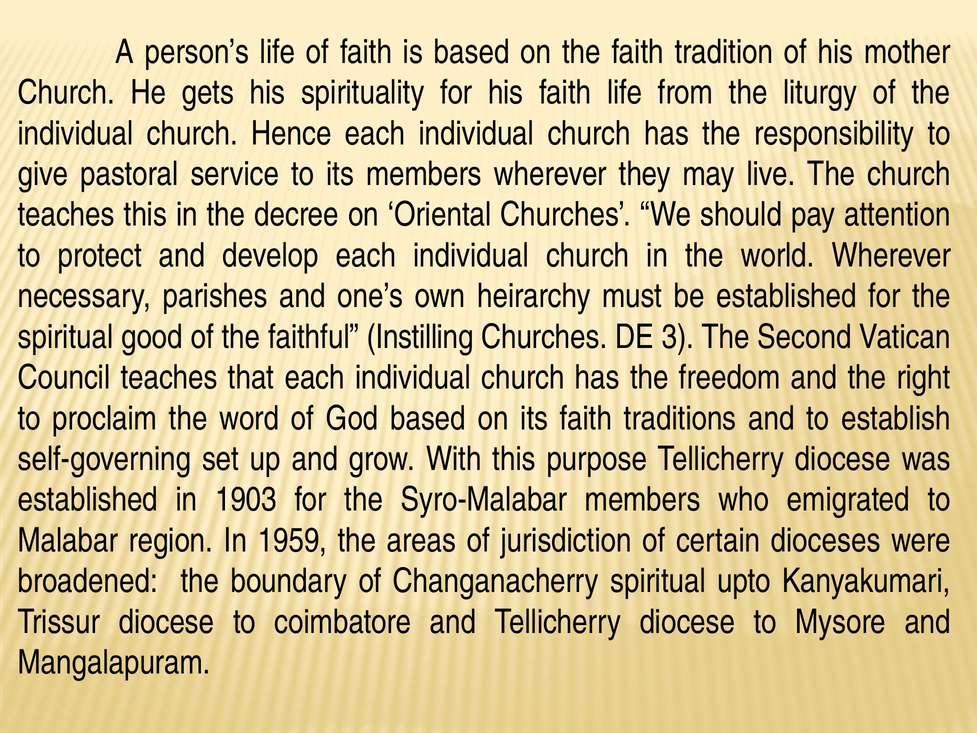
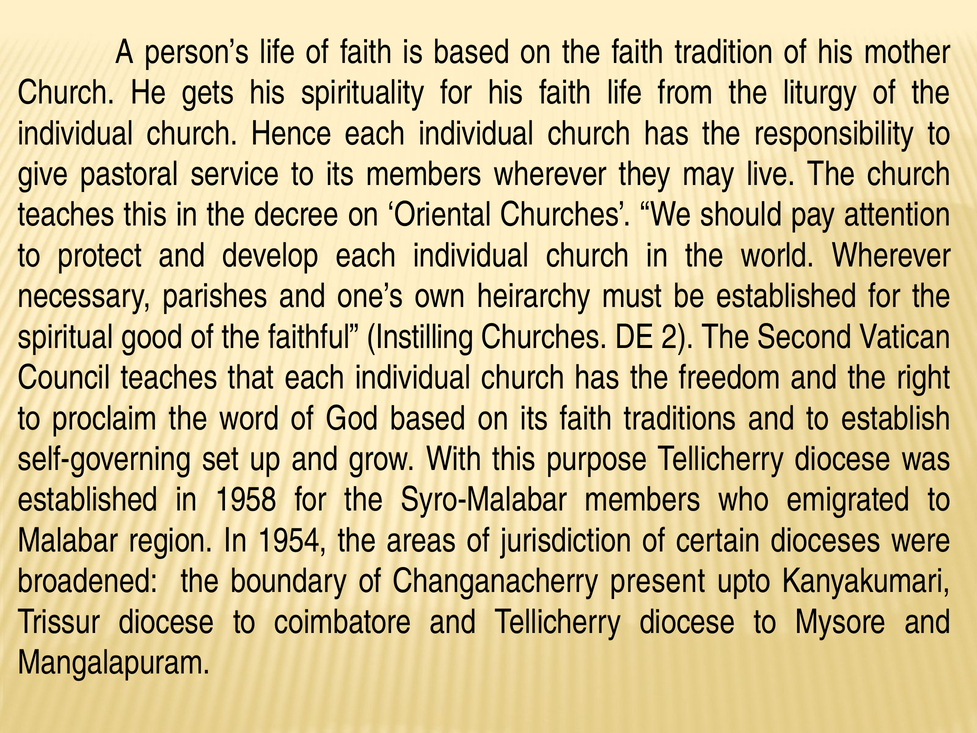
3: 3 -> 2
1903: 1903 -> 1958
1959: 1959 -> 1954
Changanacherry spiritual: spiritual -> present
